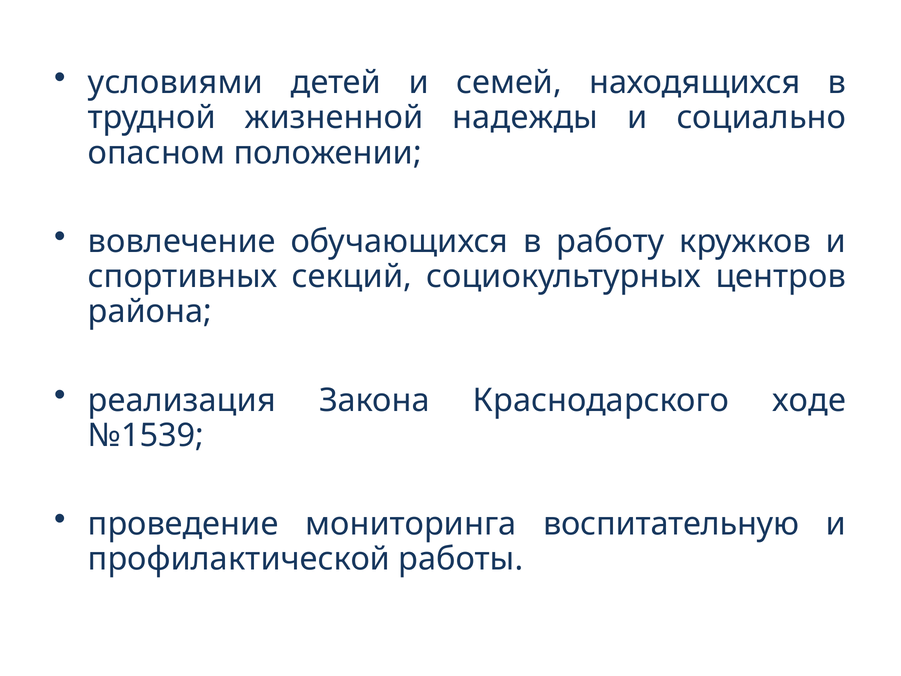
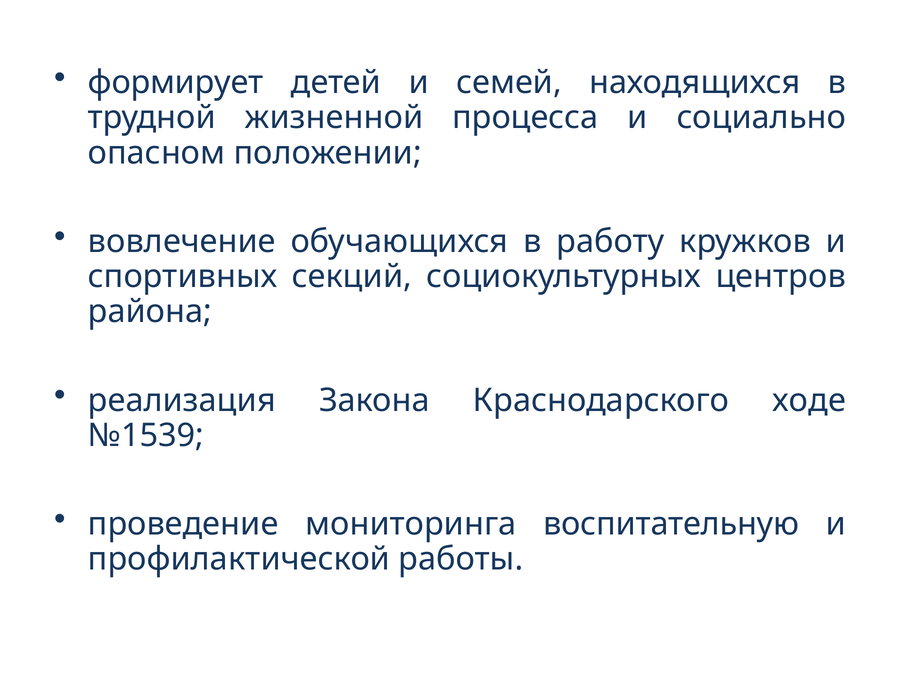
условиями: условиями -> формирует
надежды: надежды -> процесса
